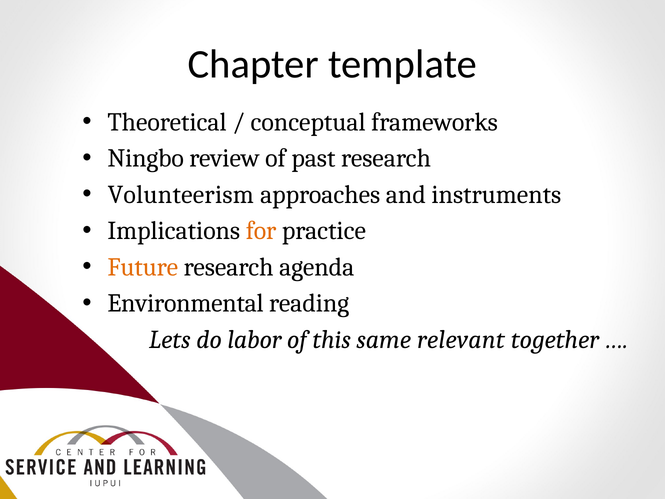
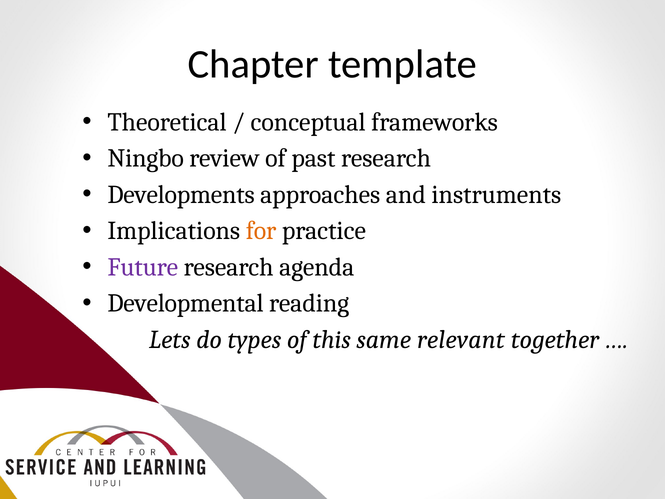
Volunteerism: Volunteerism -> Developments
Future colour: orange -> purple
Environmental: Environmental -> Developmental
labor: labor -> types
